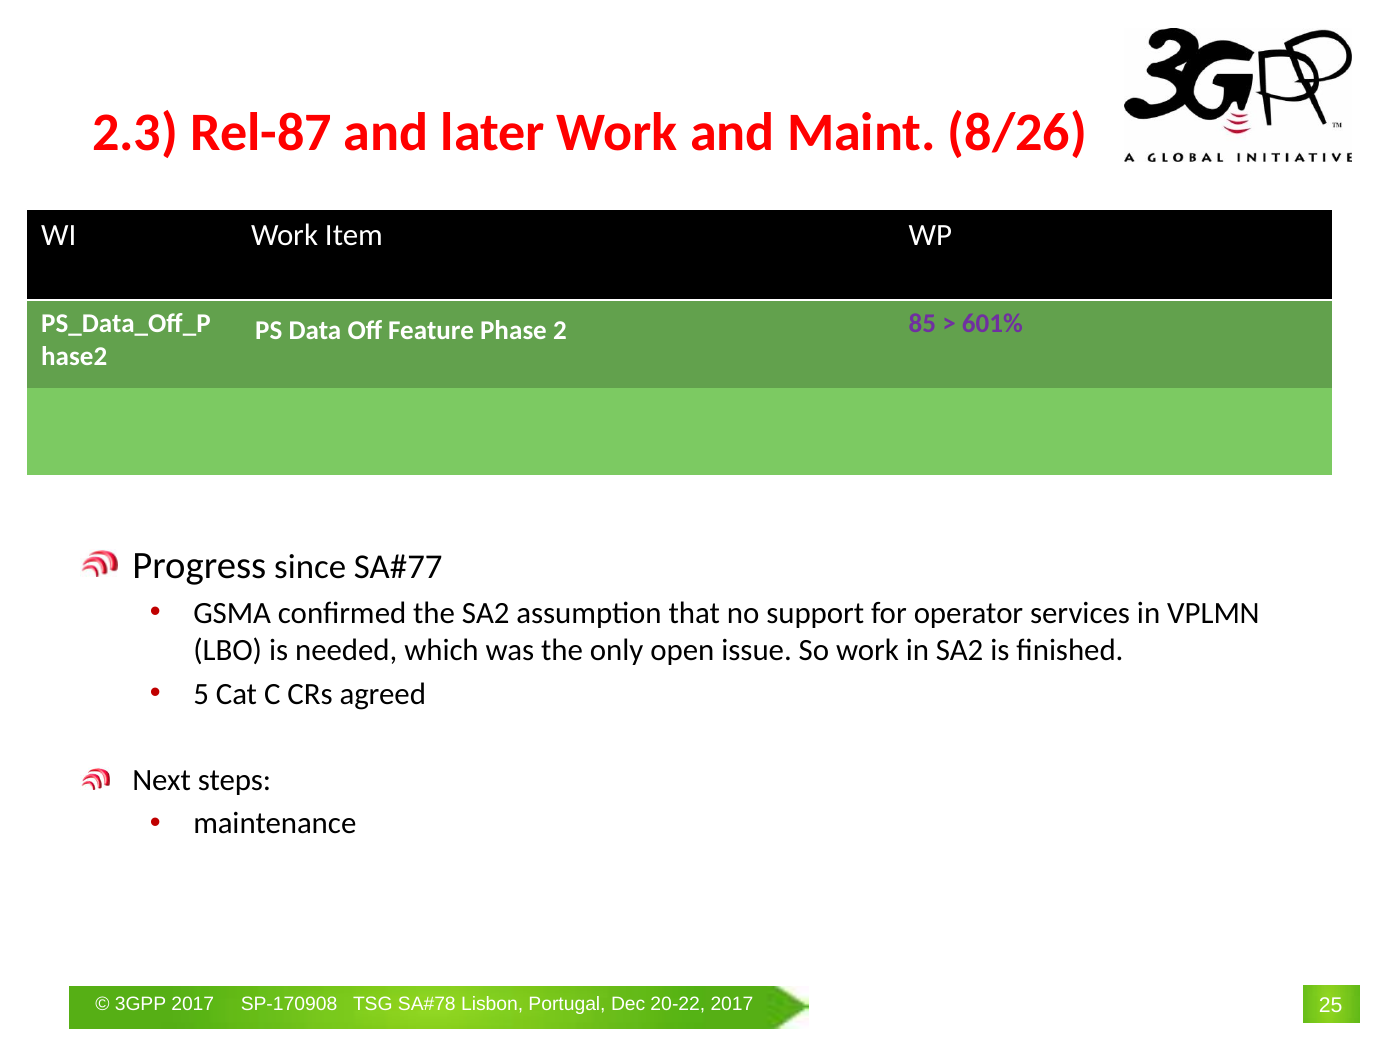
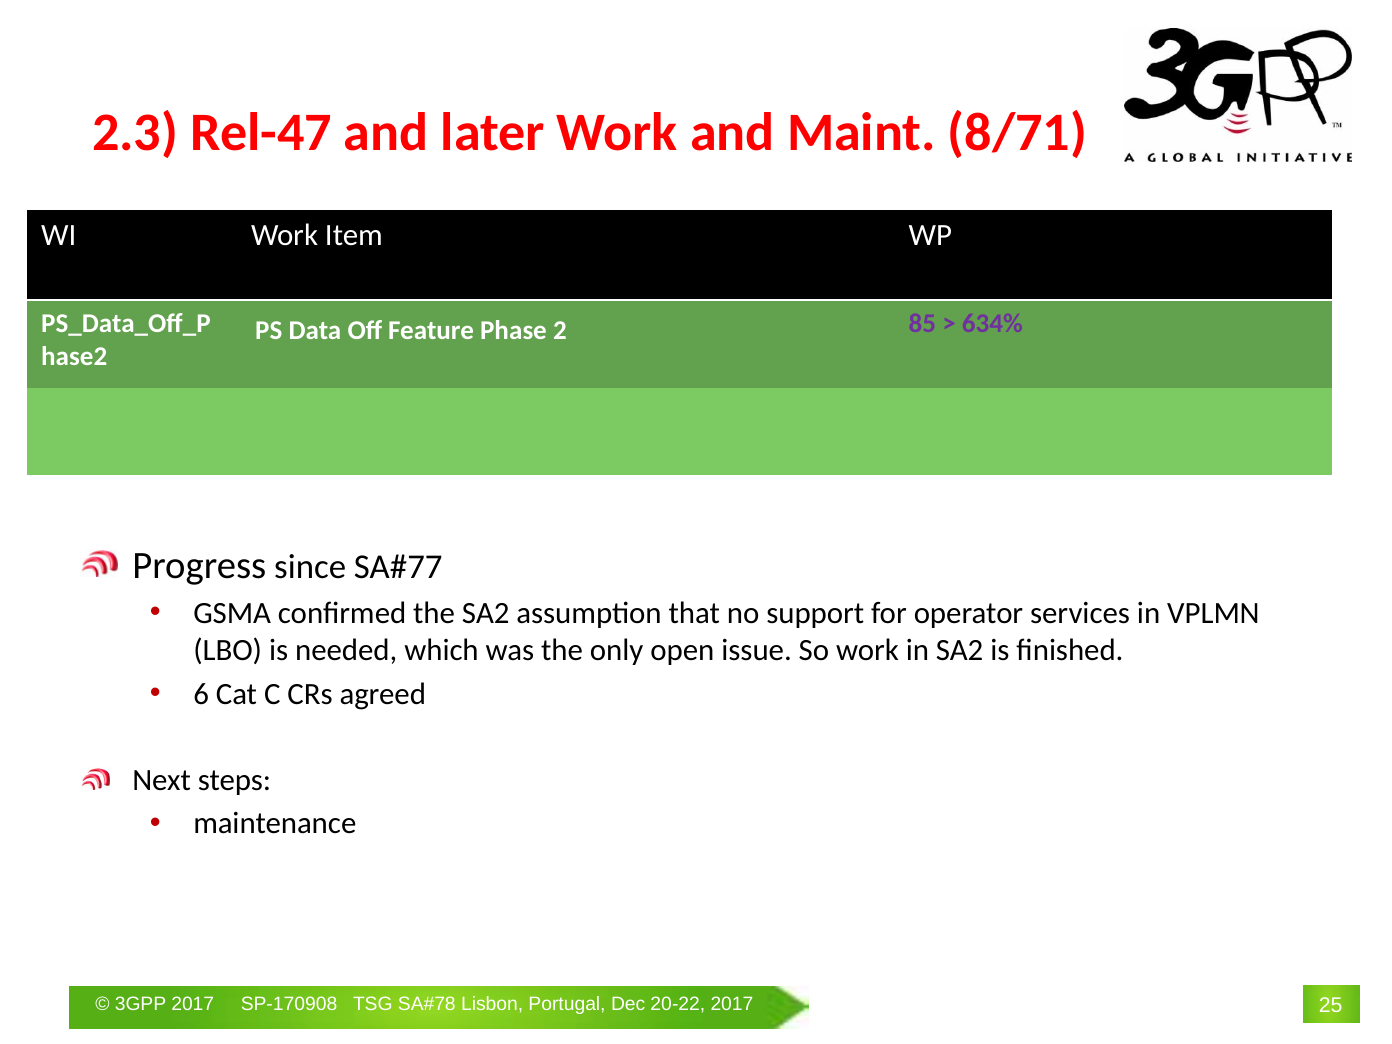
Rel-87: Rel-87 -> Rel-47
8/26: 8/26 -> 8/71
601%: 601% -> 634%
5: 5 -> 6
